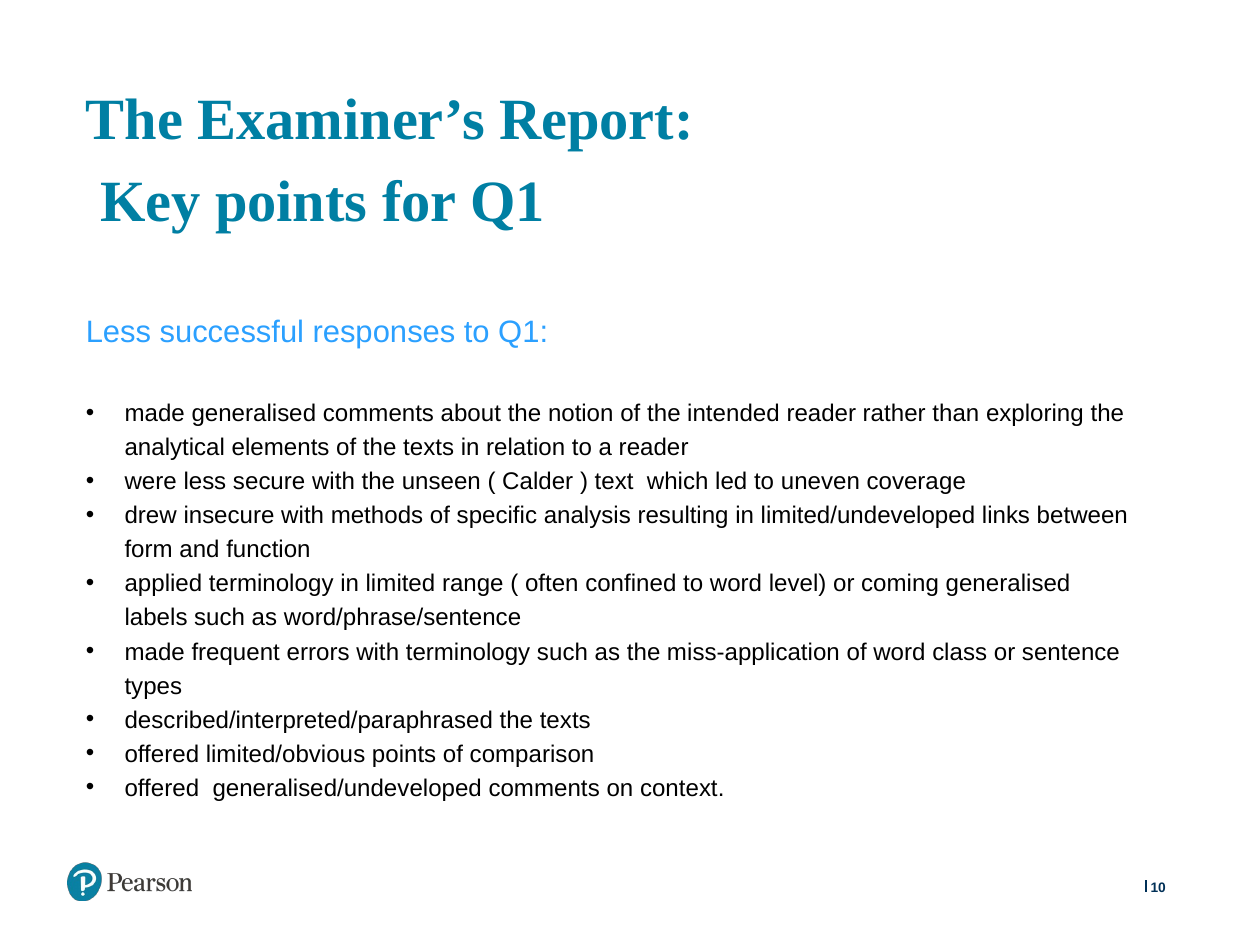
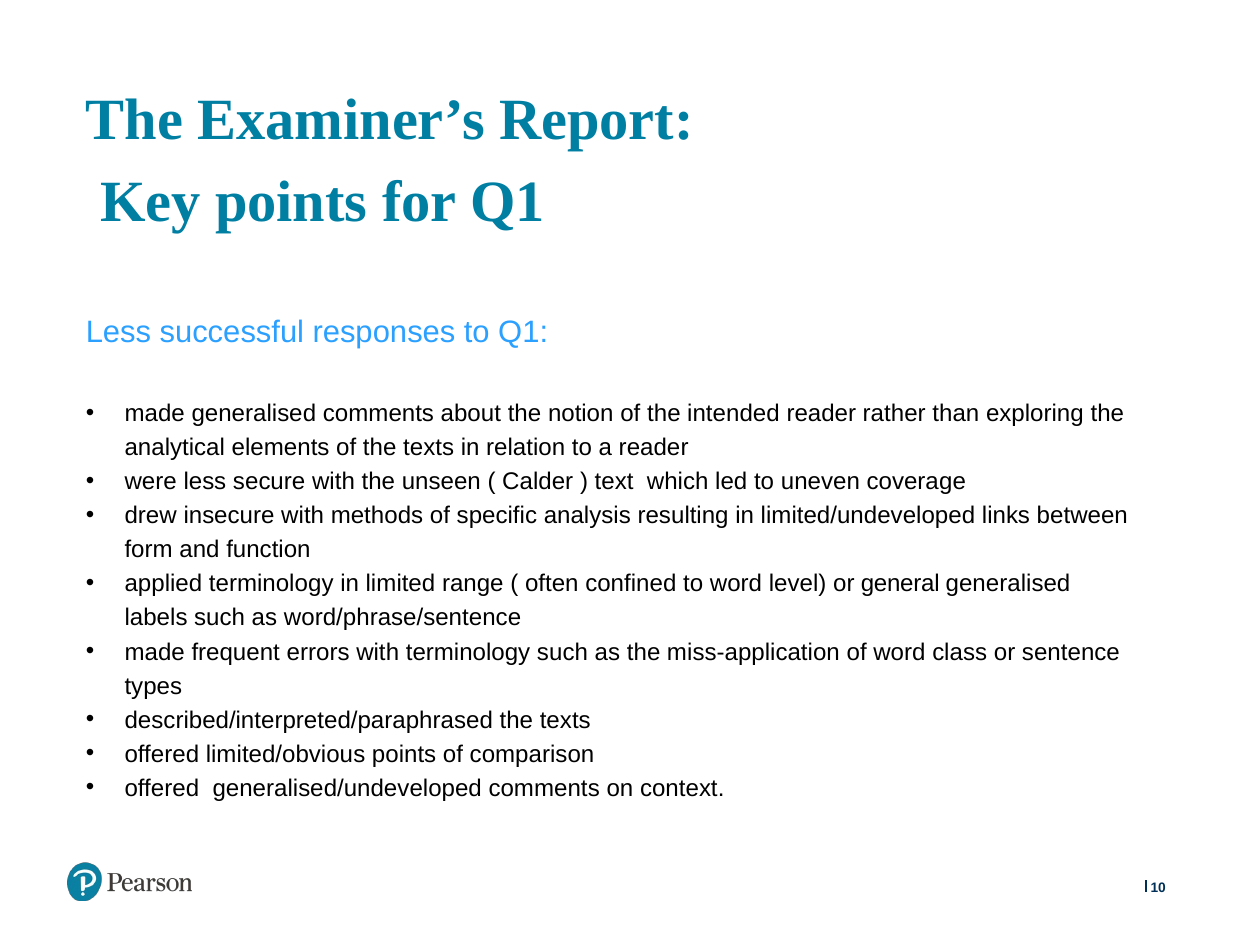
coming: coming -> general
